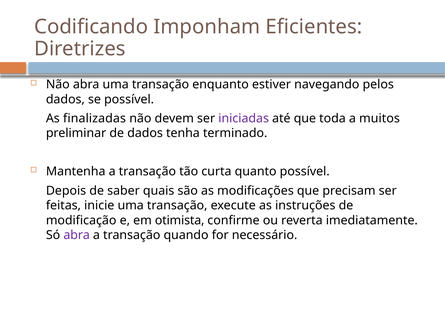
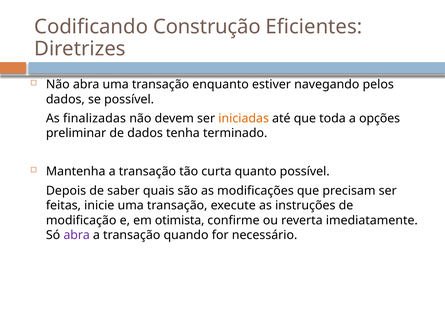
Imponham: Imponham -> Construção
iniciadas colour: purple -> orange
muitos: muitos -> opções
